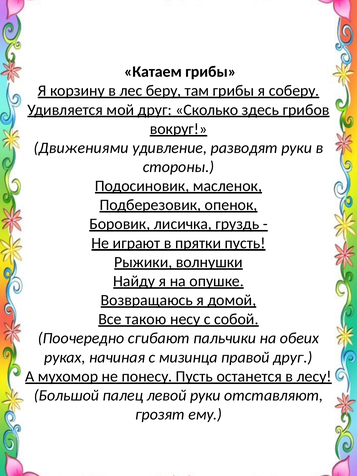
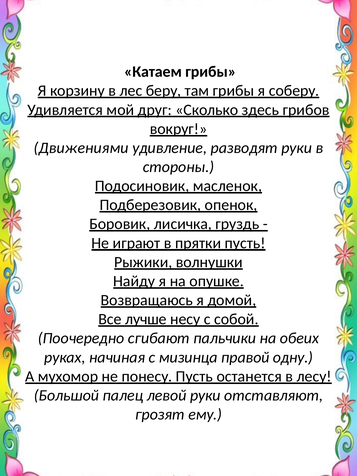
такою: такою -> лучше
правой друг: друг -> одну
